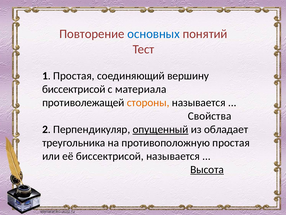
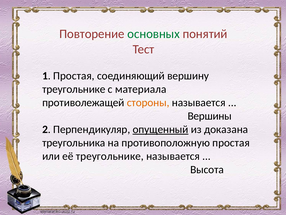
основных colour: blue -> green
биссектрисой at (74, 89): биссектрисой -> треугольнике
Свойства: Свойства -> Вершины
обладает: обладает -> доказана
её биссектрисой: биссектрисой -> треугольнике
Высота underline: present -> none
